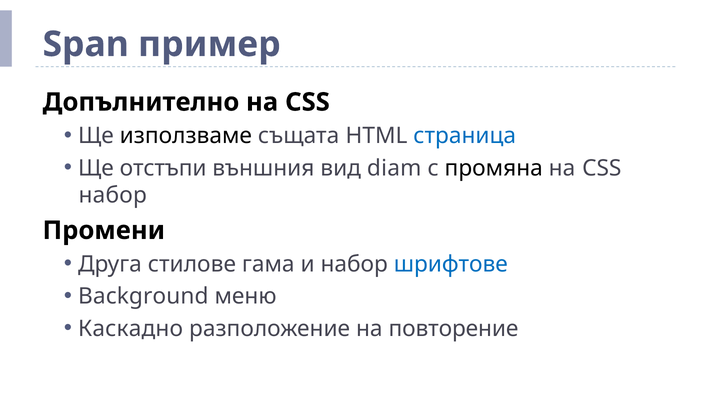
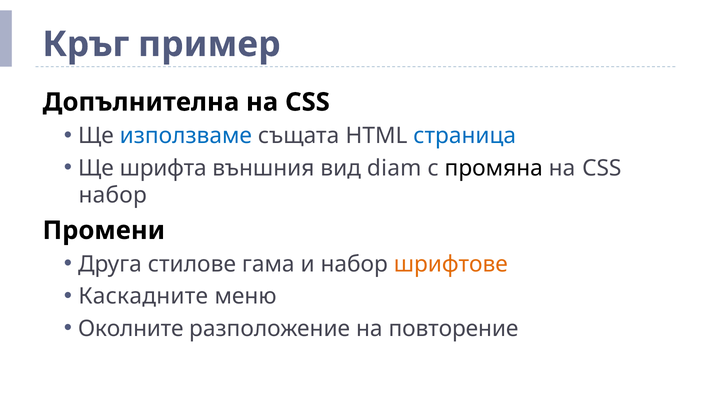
Span: Span -> Кръг
Допълнително: Допълнително -> Допълнителна
използваме colour: black -> blue
отстъпи: отстъпи -> шрифта
шрифтове colour: blue -> orange
Background: Background -> Каскадните
Каскадно: Каскадно -> Околните
